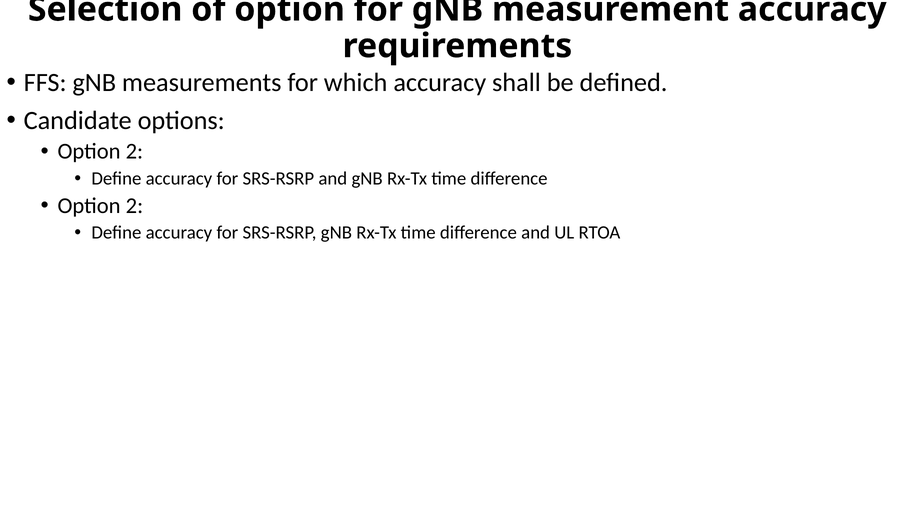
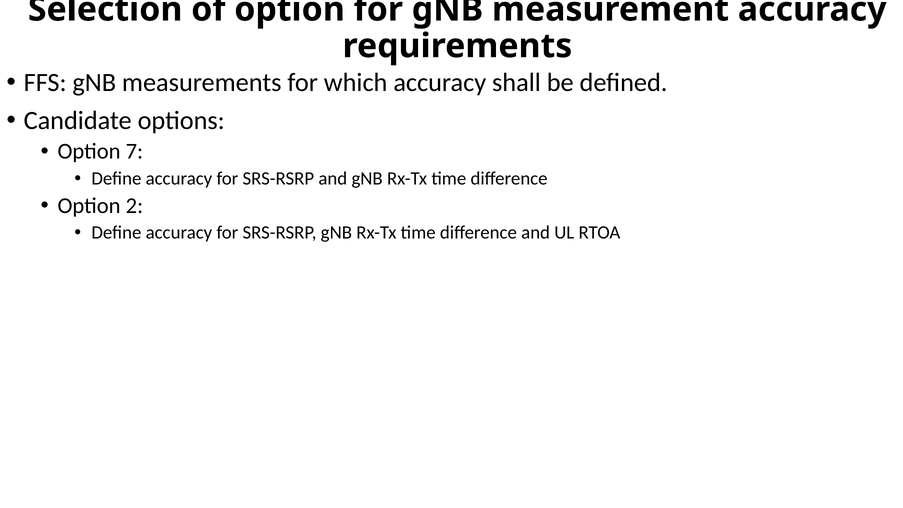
2 at (134, 151): 2 -> 7
